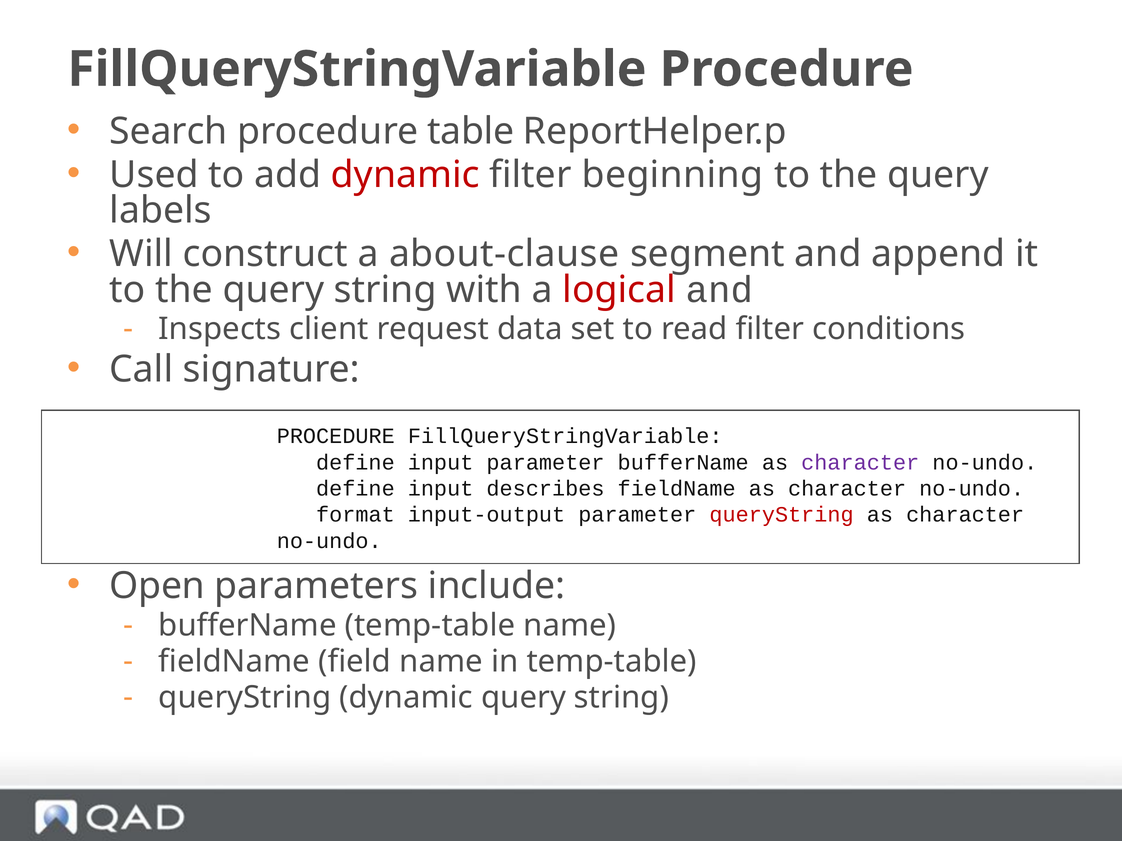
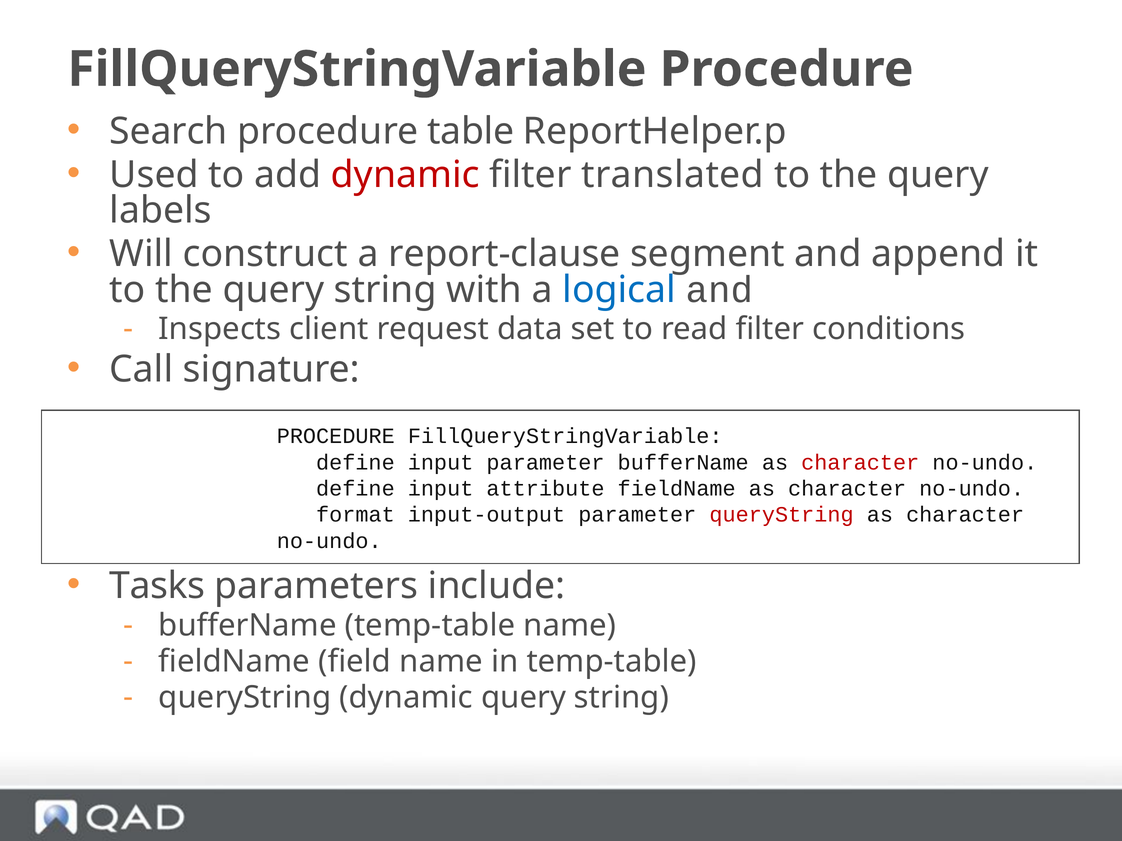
beginning: beginning -> translated
about-clause: about-clause -> report-clause
logical colour: red -> blue
character at (860, 463) colour: purple -> red
describes: describes -> attribute
Open: Open -> Tasks
